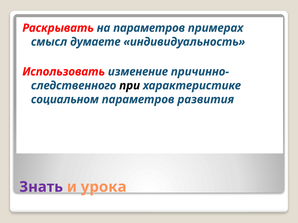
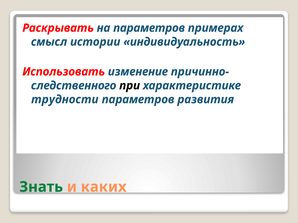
думаете: думаете -> истории
социальном: социальном -> трудности
Знать colour: purple -> green
урока: урока -> каких
